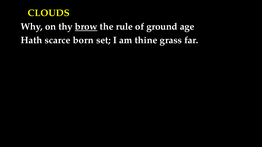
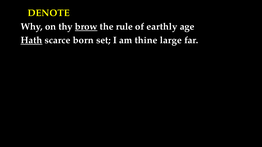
CLOUDS: CLOUDS -> DENOTE
ground: ground -> earthly
Hath underline: none -> present
grass: grass -> large
